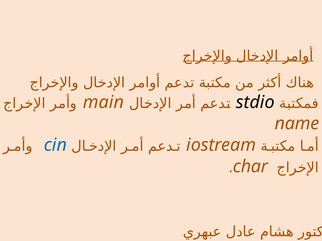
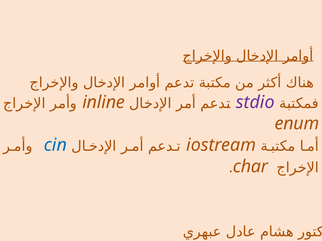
main: main -> inline
stdio colour: black -> purple
name: name -> enum
